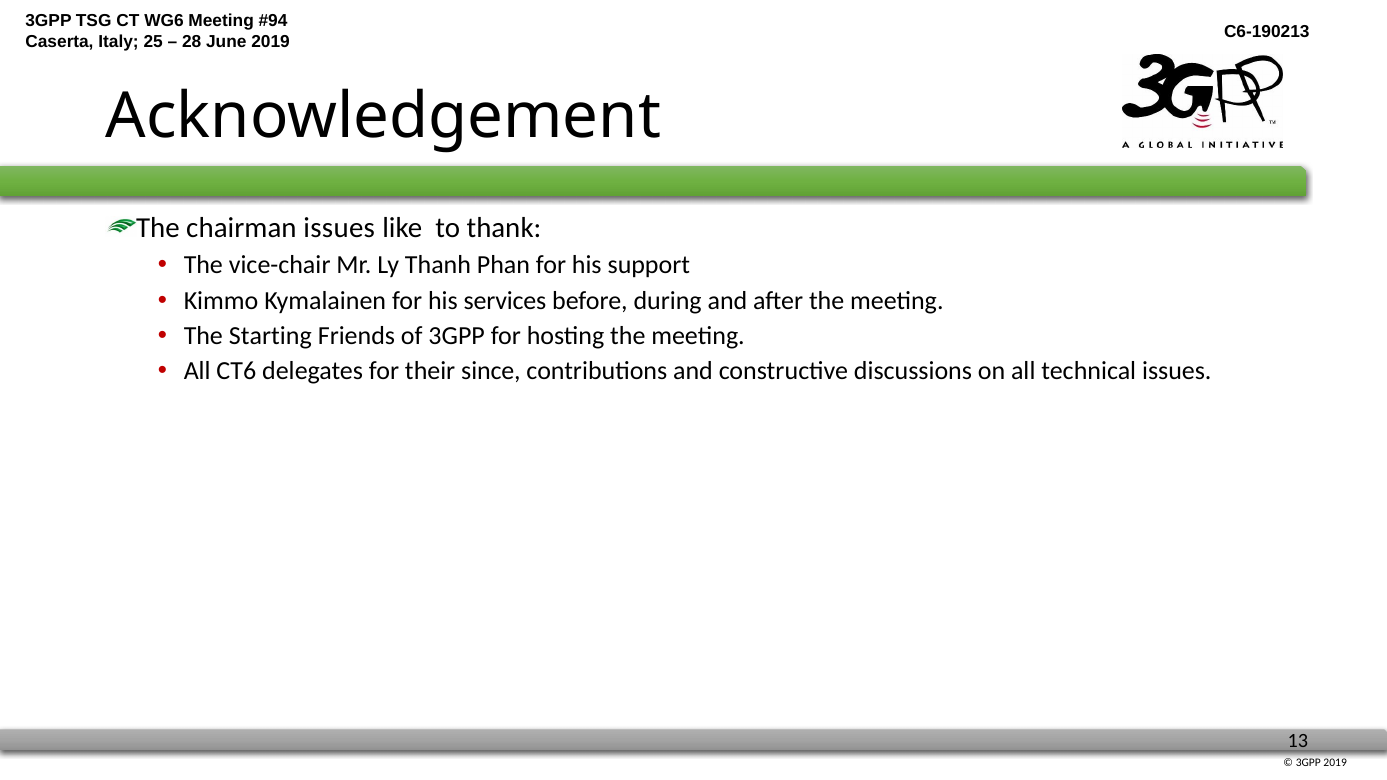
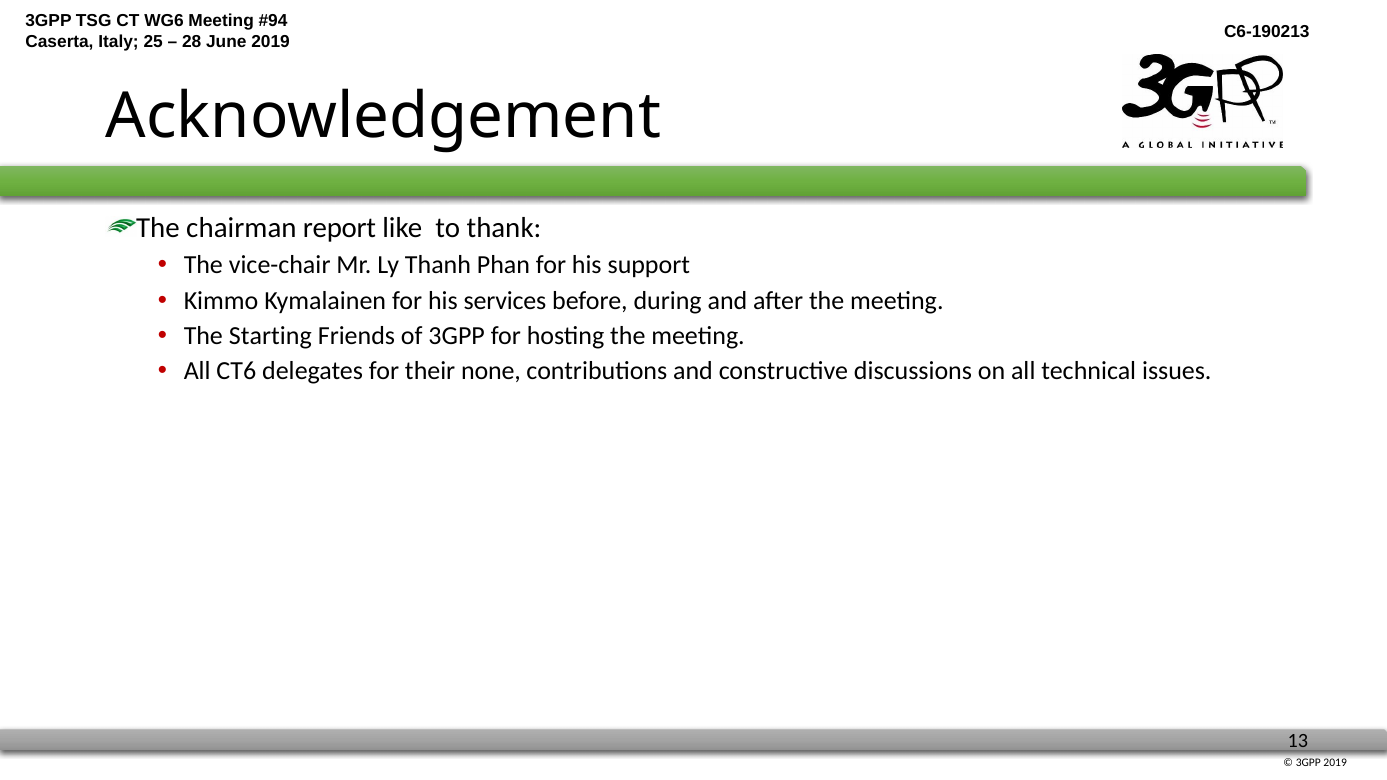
chairman issues: issues -> report
since: since -> none
